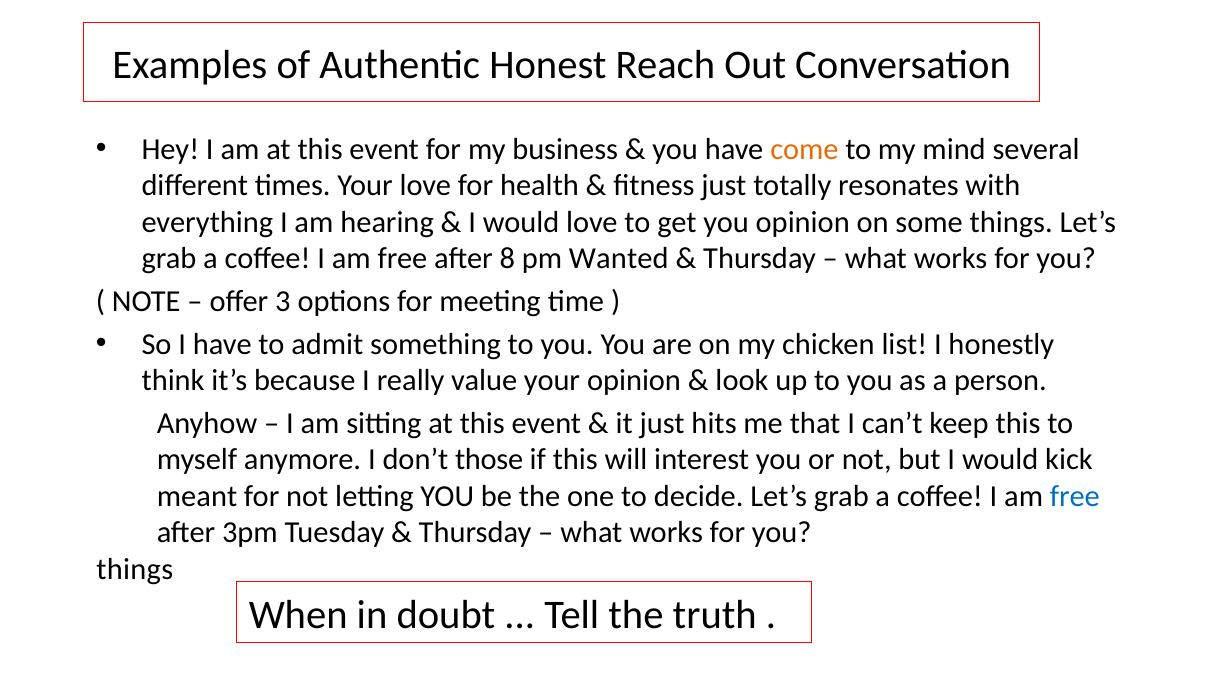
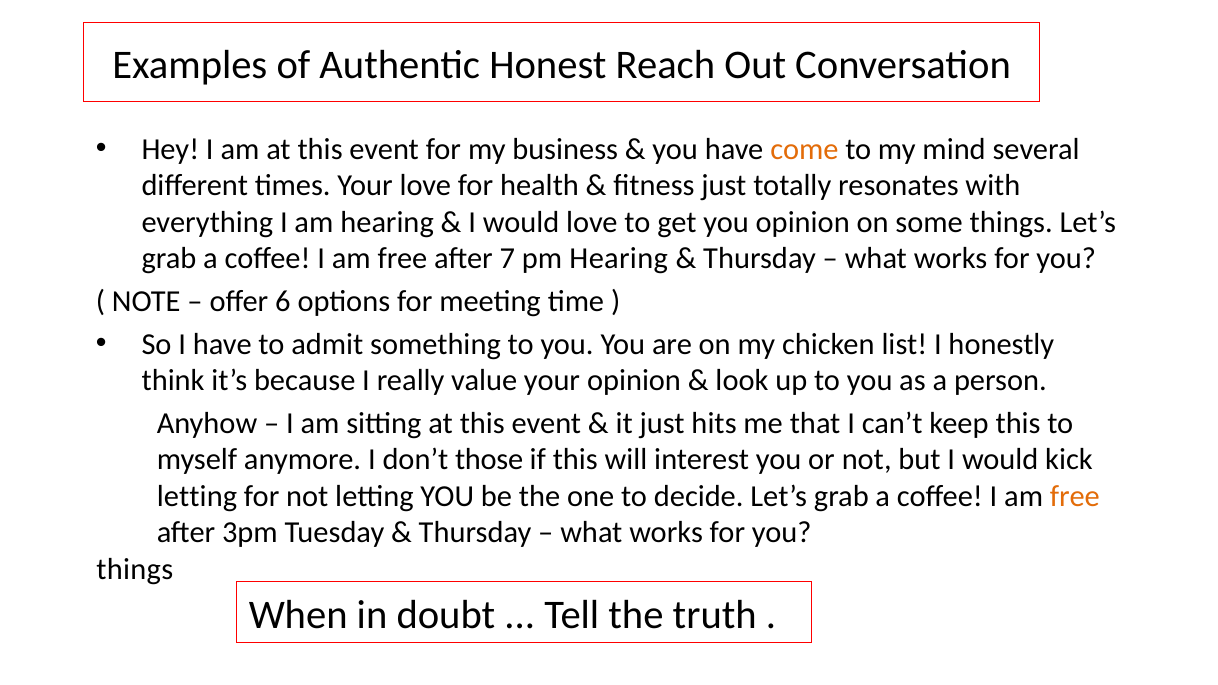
8: 8 -> 7
pm Wanted: Wanted -> Hearing
3: 3 -> 6
meant at (197, 496): meant -> letting
free at (1075, 496) colour: blue -> orange
